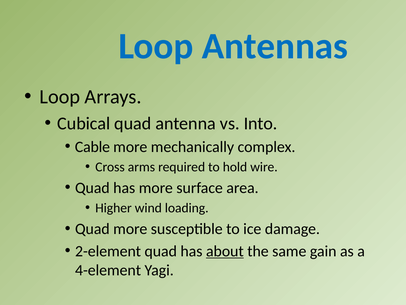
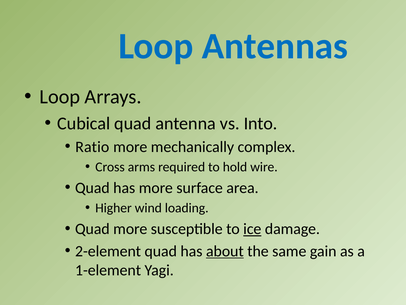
Cable: Cable -> Ratio
ice underline: none -> present
4-element: 4-element -> 1-element
